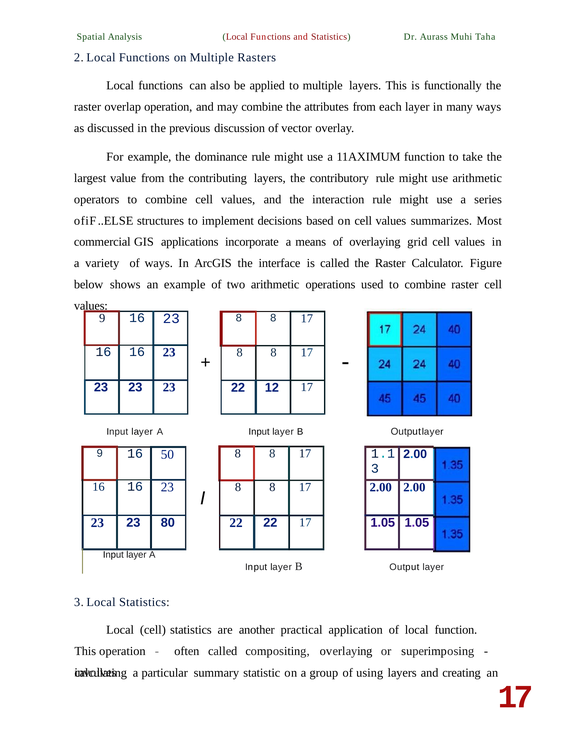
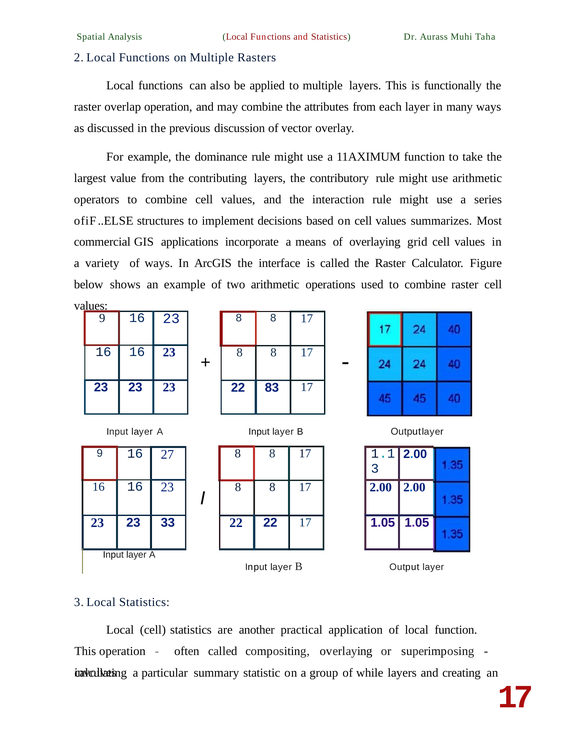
12: 12 -> 83
50: 50 -> 27
80: 80 -> 33
using: using -> while
